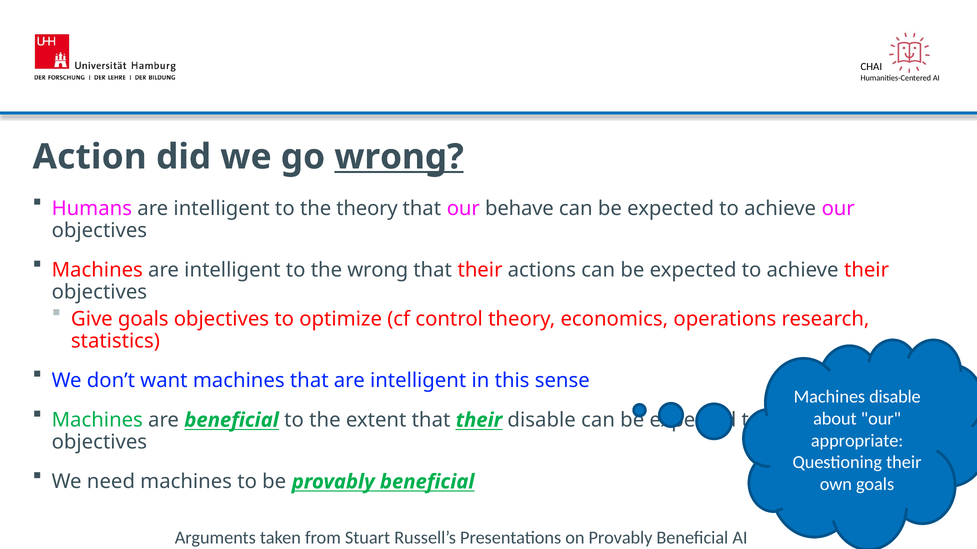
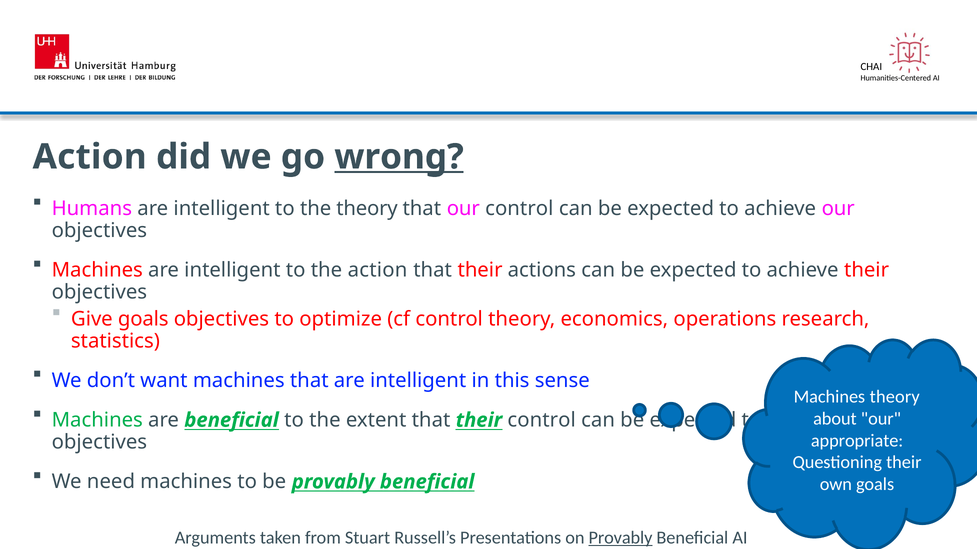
our behave: behave -> control
the wrong: wrong -> action
Machines disable: disable -> theory
their disable: disable -> control
Provably at (621, 538) underline: none -> present
